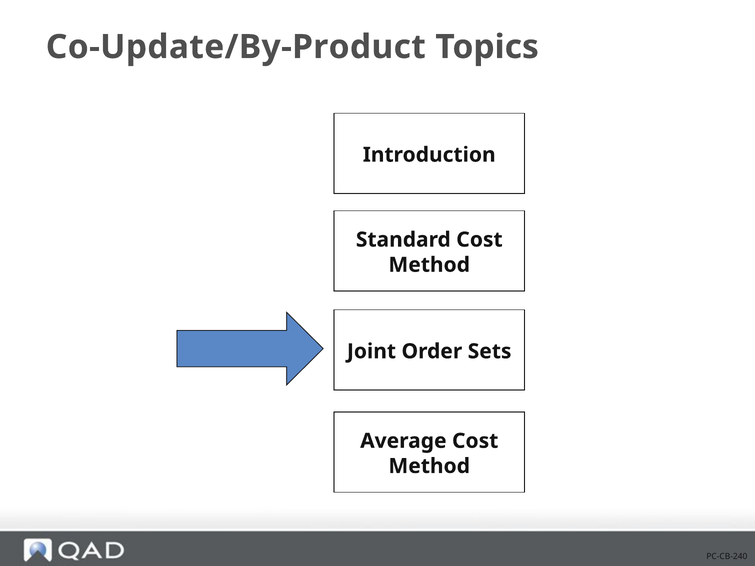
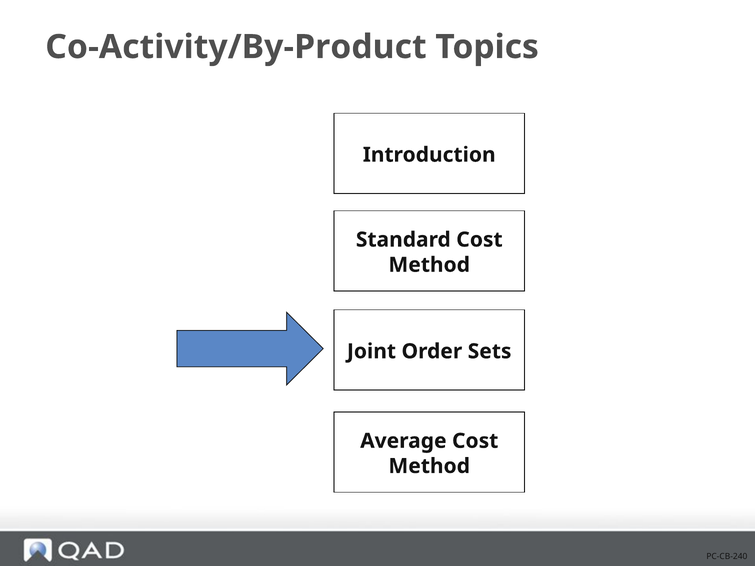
Co-Update/By-Product: Co-Update/By-Product -> Co-Activity/By-Product
